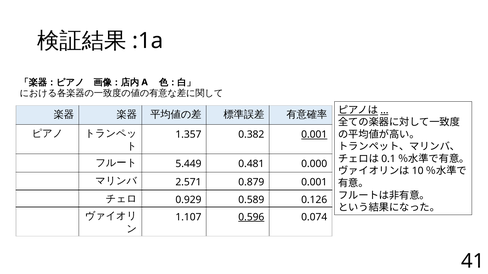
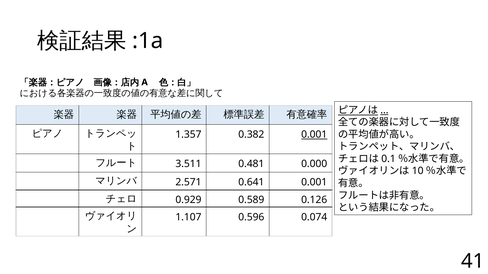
5.449: 5.449 -> 3.511
0.879: 0.879 -> 0.641
0.596 underline: present -> none
